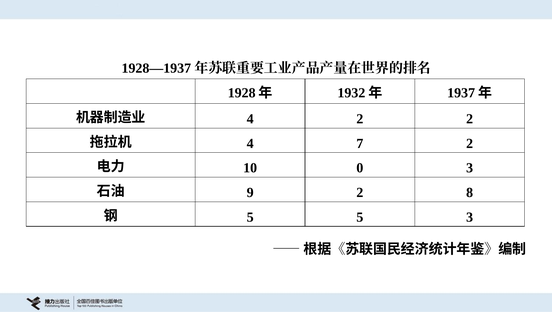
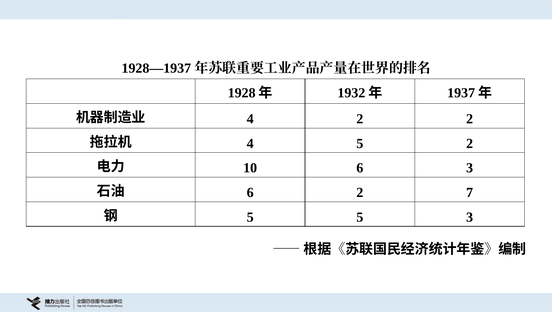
4 7: 7 -> 5
10 0: 0 -> 6
9 at (250, 193): 9 -> 6
8: 8 -> 7
